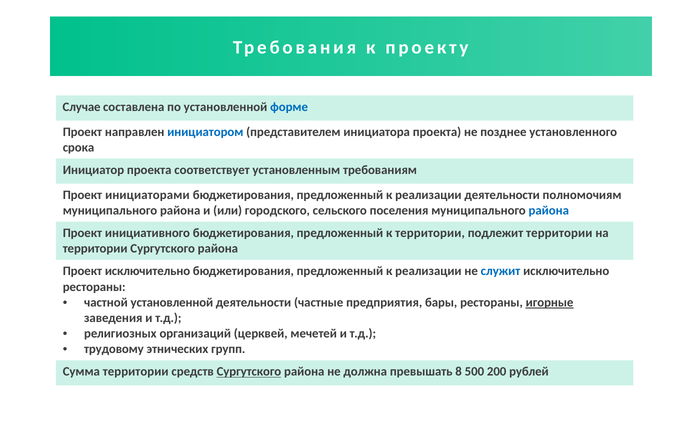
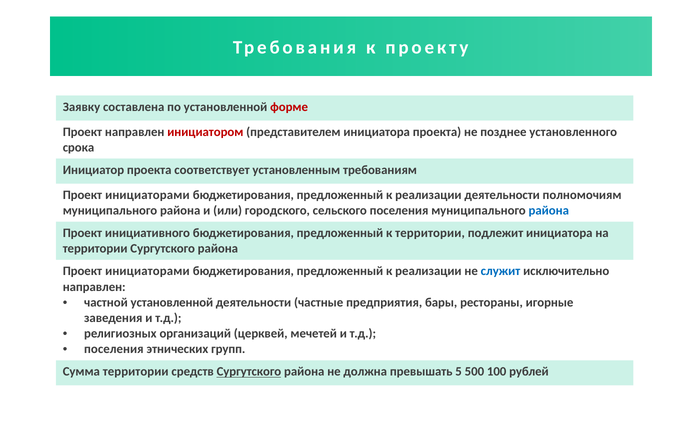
Случае: Случае -> Заявку
форме colour: blue -> red
инициатором colour: blue -> red
подлежит территории: территории -> инициатора
исключительно at (148, 271): исключительно -> инициаторами
рестораны at (94, 287): рестораны -> направлен
игорные underline: present -> none
трудовому at (114, 349): трудовому -> поселения
8: 8 -> 5
200: 200 -> 100
